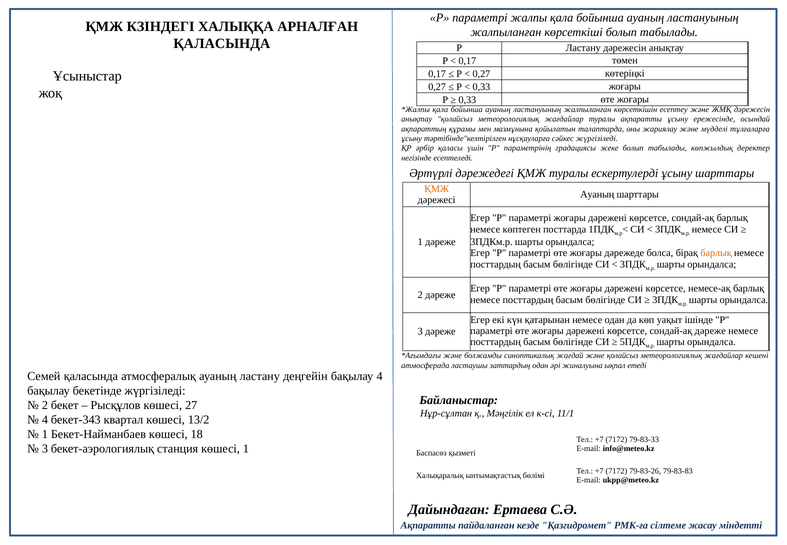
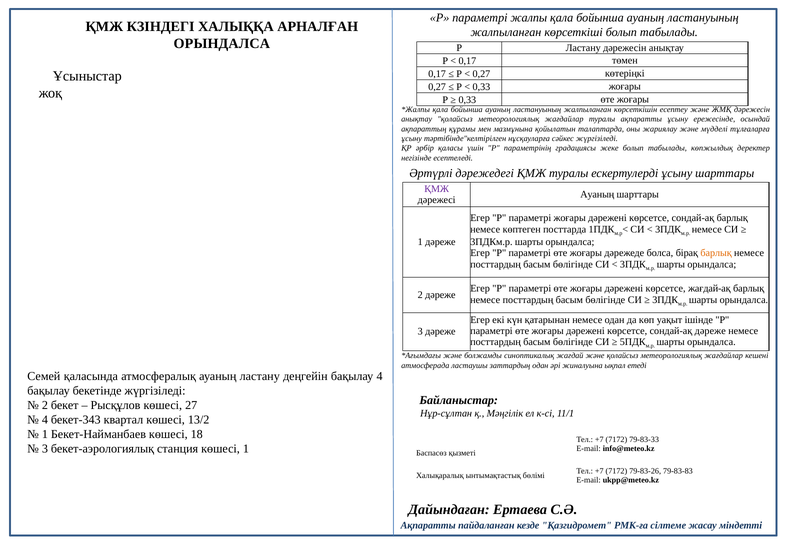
ҚАЛАСЫНДА at (222, 44): ҚАЛАСЫНДА -> ОРЫНДАЛСА
ҚМЖ at (437, 189) colour: orange -> purple
немесе-ақ: немесе-ақ -> жағдай-ақ
